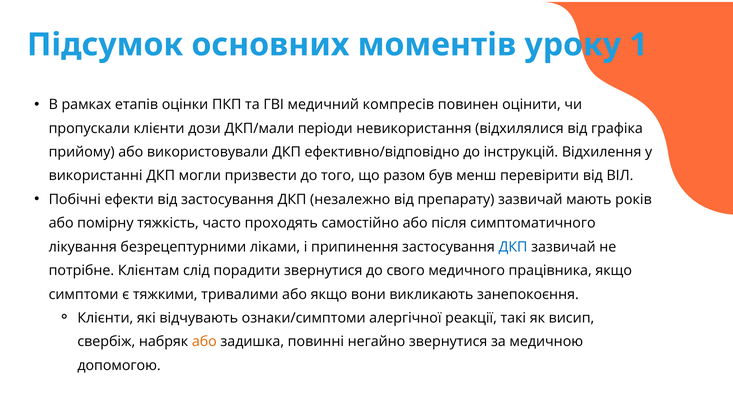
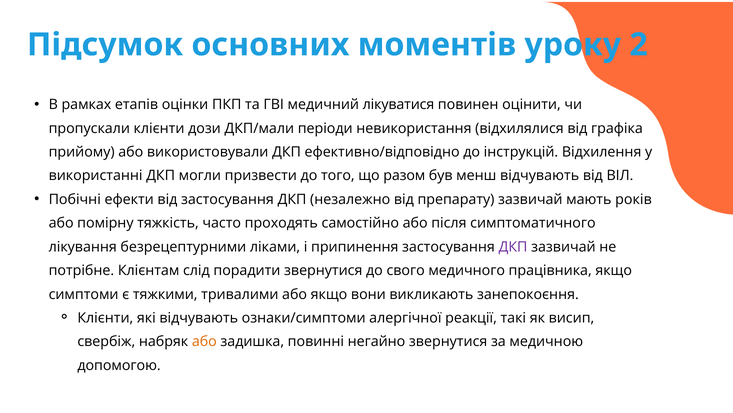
1: 1 -> 2
компресів: компресів -> лікуватися
менш перевірити: перевірити -> відчувають
ДКП at (513, 246) colour: blue -> purple
